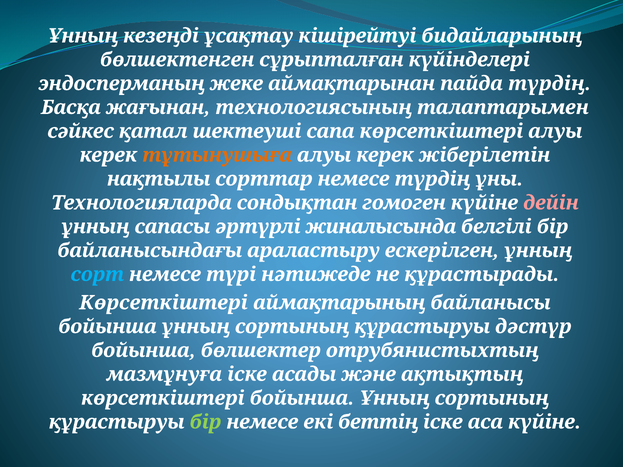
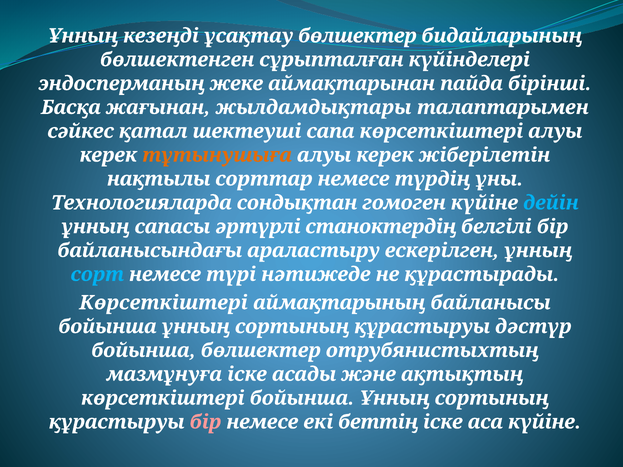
ұсақтау кiшiрейтуi: кiшiрейтуi -> бөлшектер
пайда түрдiң: түрдiң -> бiрiншi
технологиясының: технологиясының -> жылдамдықтары
дейiн colour: pink -> light blue
жиналысында: жиналысында -> станоктердiң
бiр at (205, 422) colour: light green -> pink
